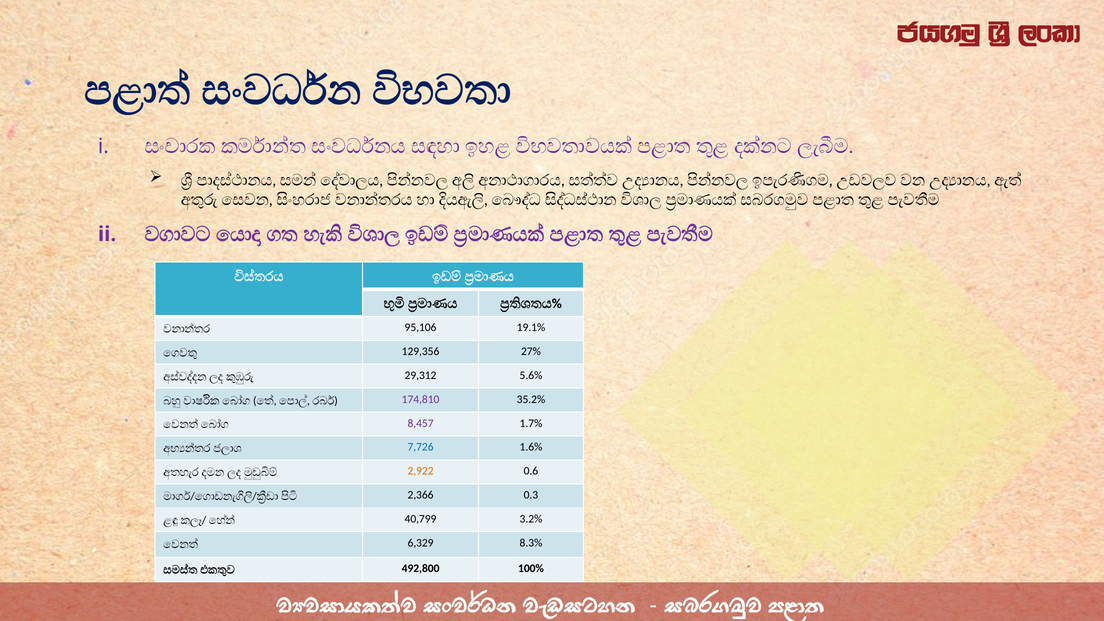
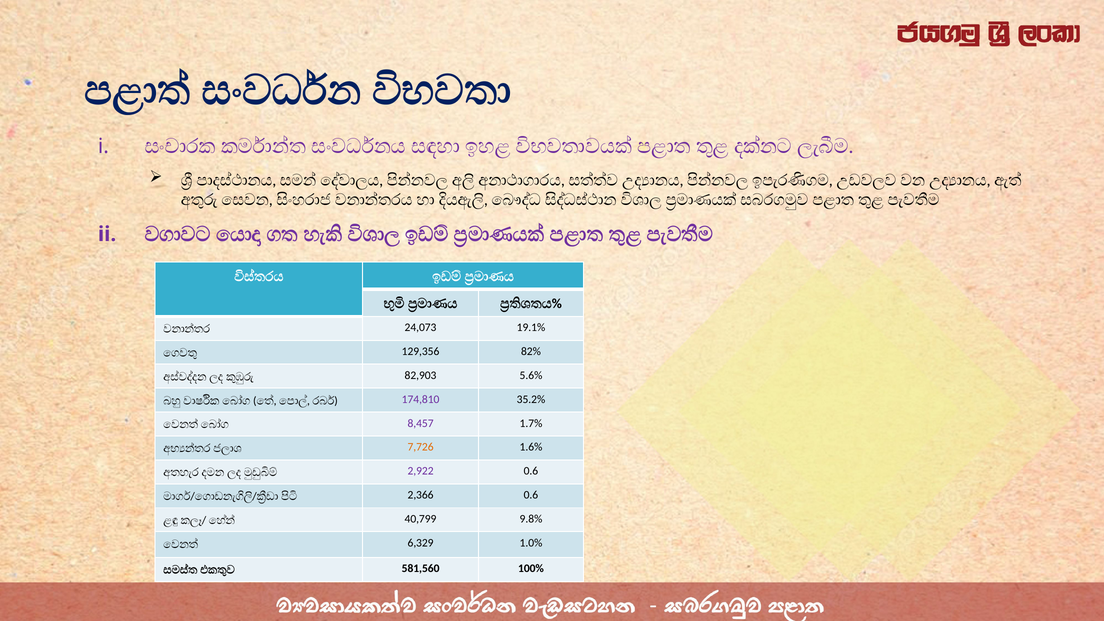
95,106: 95,106 -> 24,073
27%: 27% -> 82%
29,312: 29,312 -> 82,903
7,726 colour: blue -> orange
2,922 colour: orange -> purple
2,366 0.3: 0.3 -> 0.6
3.2%: 3.2% -> 9.8%
8.3%: 8.3% -> 1.0%
492,800: 492,800 -> 581,560
